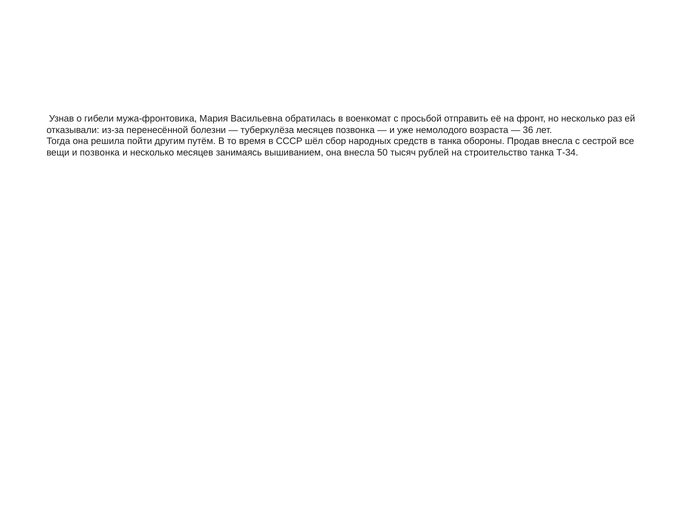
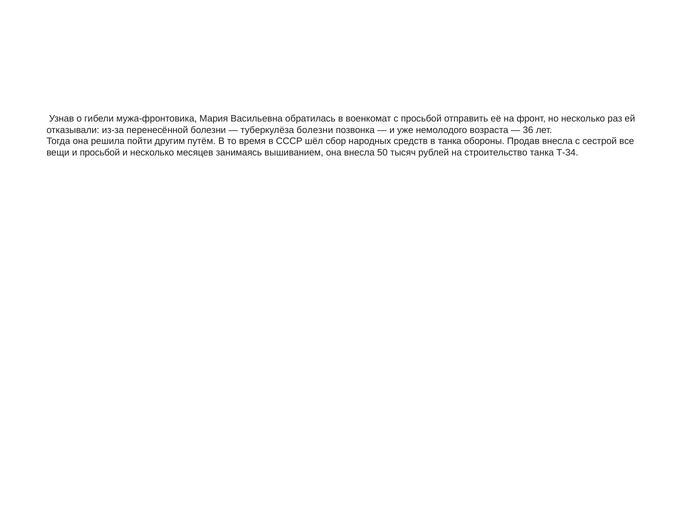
туберкулёза месяцев: месяцев -> болезни
и позвонка: позвонка -> просьбой
